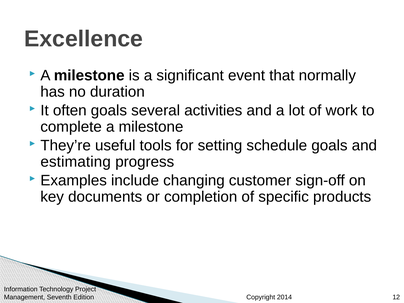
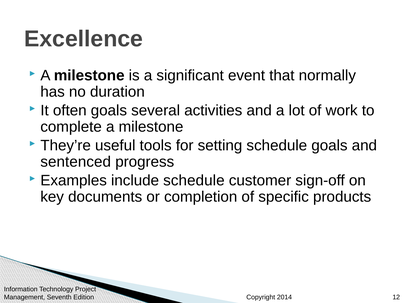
estimating: estimating -> sentenced
include changing: changing -> schedule
